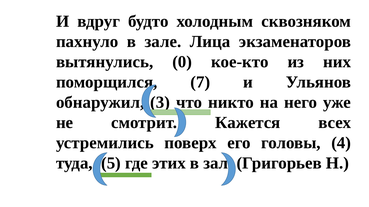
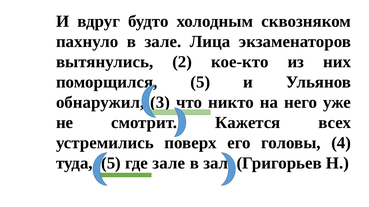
0: 0 -> 2
поморщился 7: 7 -> 5
где этих: этих -> зале
